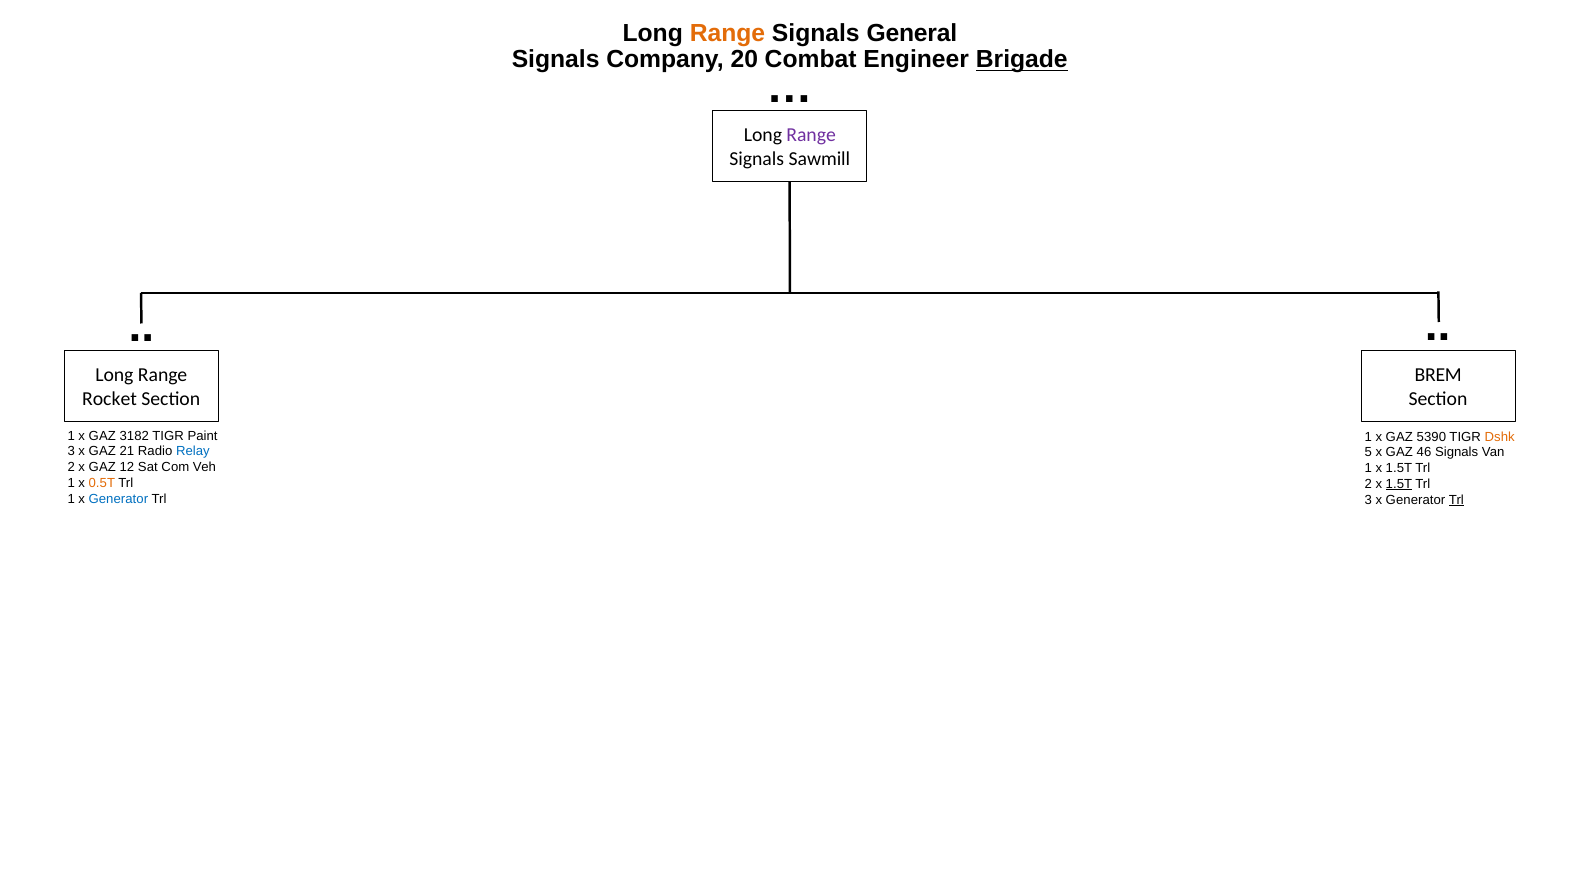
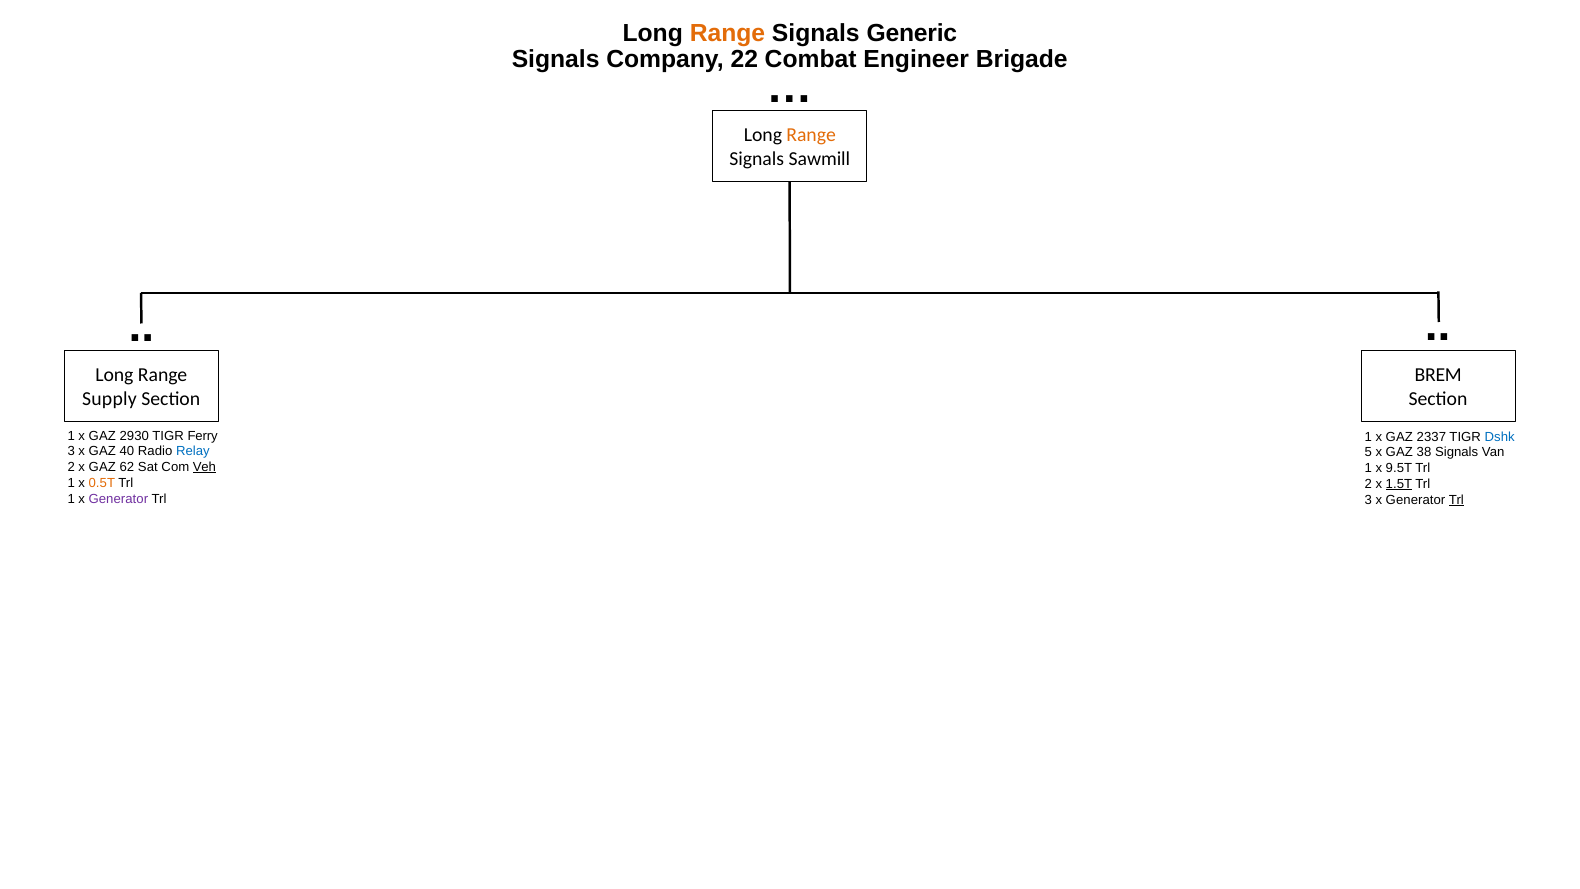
General: General -> Generic
20: 20 -> 22
Brigade underline: present -> none
Range at (811, 135) colour: purple -> orange
Rocket: Rocket -> Supply
3182: 3182 -> 2930
Paint: Paint -> Ferry
5390: 5390 -> 2337
Dshk colour: orange -> blue
21: 21 -> 40
46: 46 -> 38
12: 12 -> 62
Veh underline: none -> present
1 x 1.5T: 1.5T -> 9.5T
Generator at (118, 499) colour: blue -> purple
